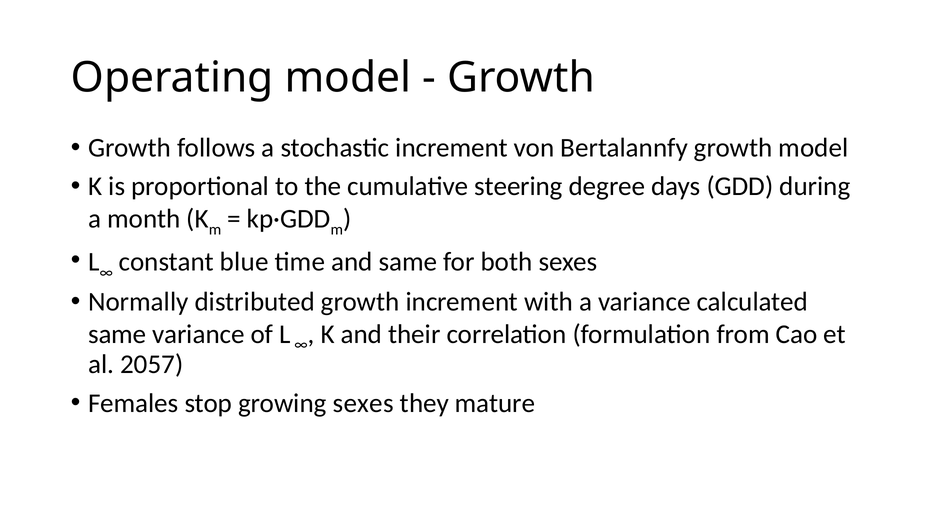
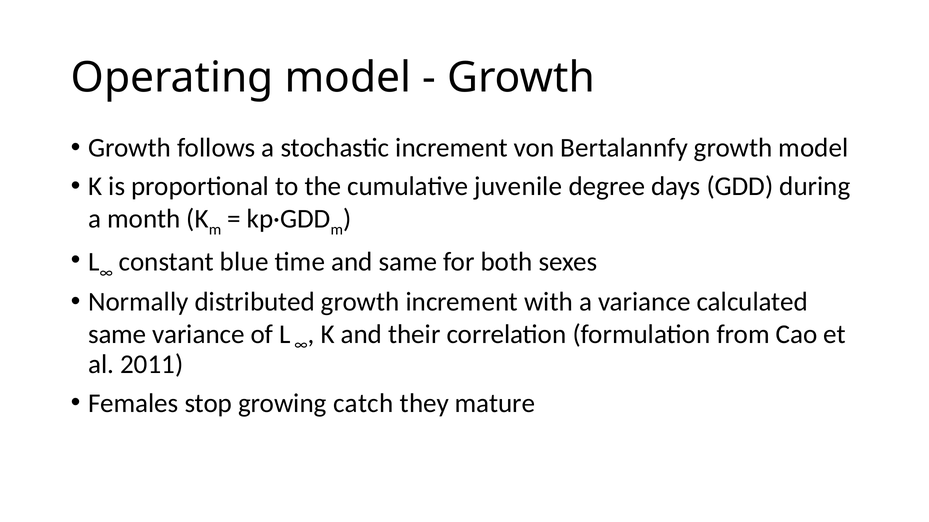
steering: steering -> juvenile
2057: 2057 -> 2011
growing sexes: sexes -> catch
